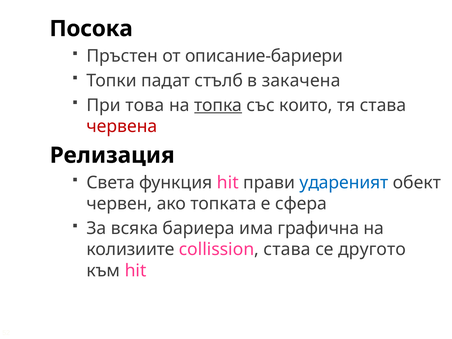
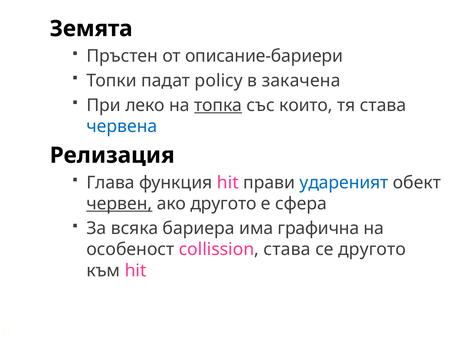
Посока: Посока -> Земята
стълб: стълб -> policy
това: това -> леко
червена colour: red -> blue
Света: Света -> Глава
червен underline: none -> present
ако топката: топката -> другото
колизиите: колизиите -> особеност
